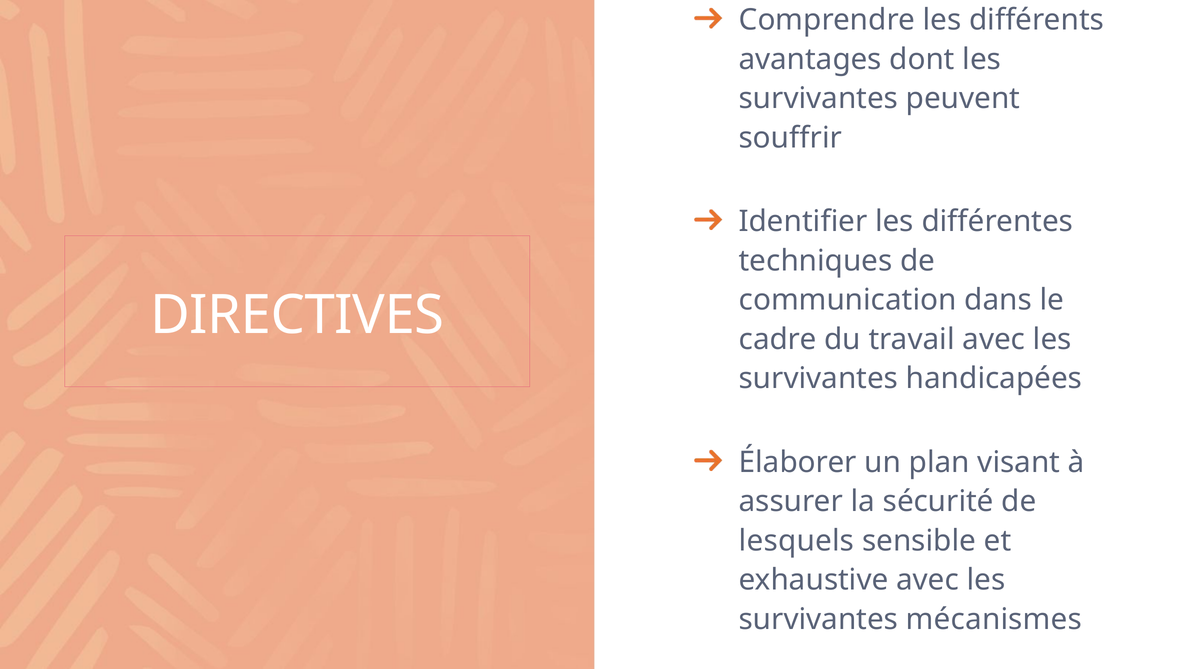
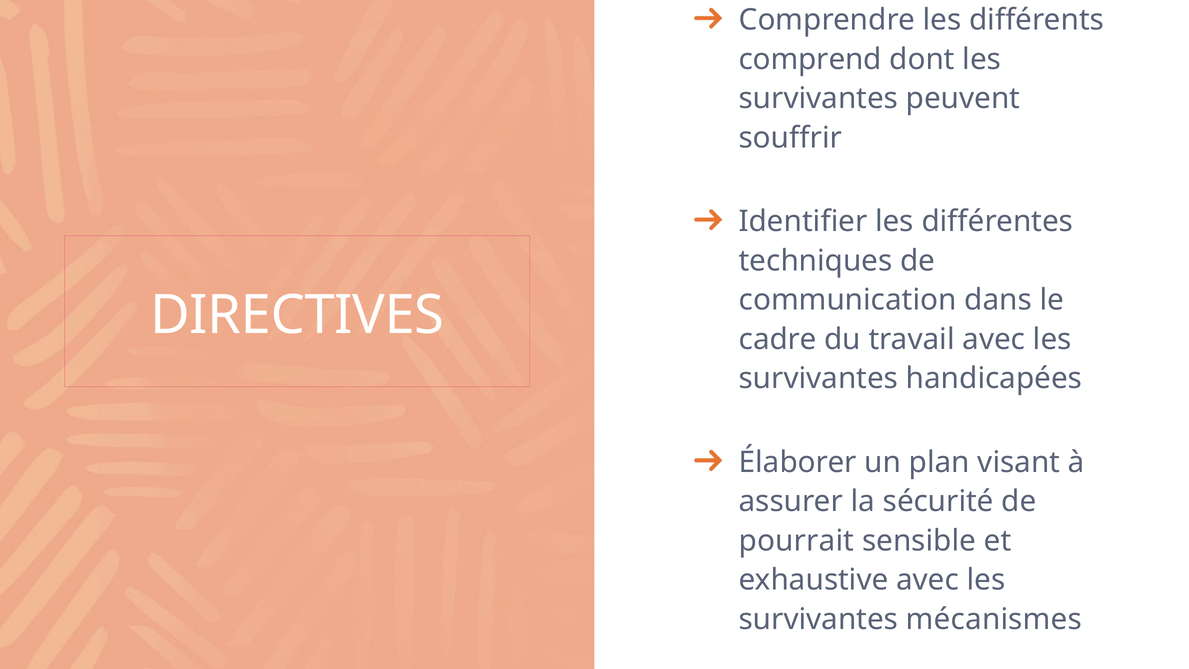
avantages: avantages -> comprend
lesquels: lesquels -> pourrait
